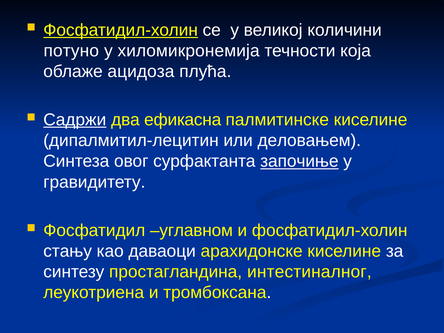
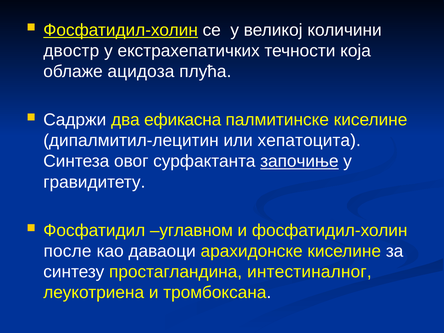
потуно: потуно -> двостр
хиломикронемија: хиломикронемија -> екстрахепатичких
Садржи underline: present -> none
деловањем: деловањем -> хепатоцита
стању: стању -> после
